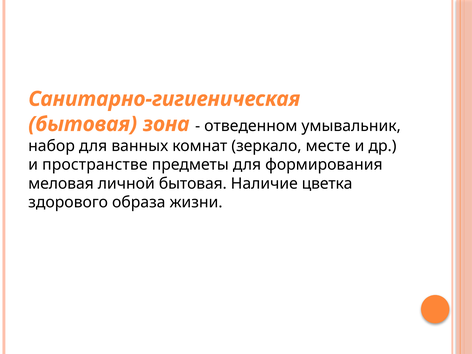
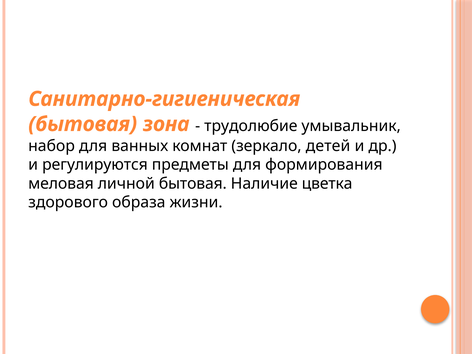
отведенном: отведенном -> трудолюбие
месте: месте -> детей
пространстве: пространстве -> регулируются
